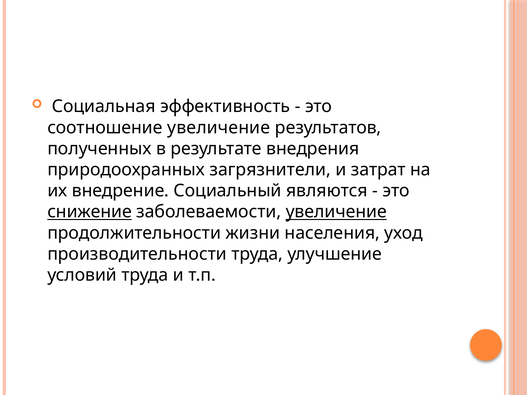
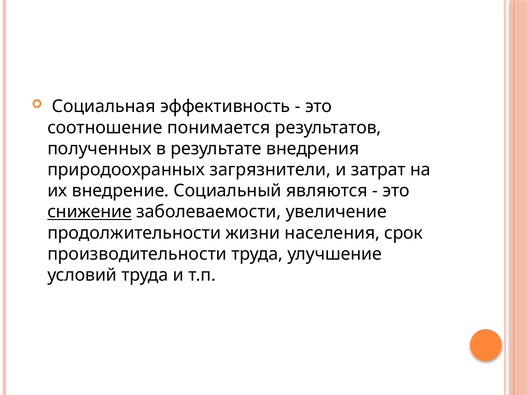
соотношение увеличение: увеличение -> понимается
увеличение at (336, 212) underline: present -> none
уход: уход -> срок
